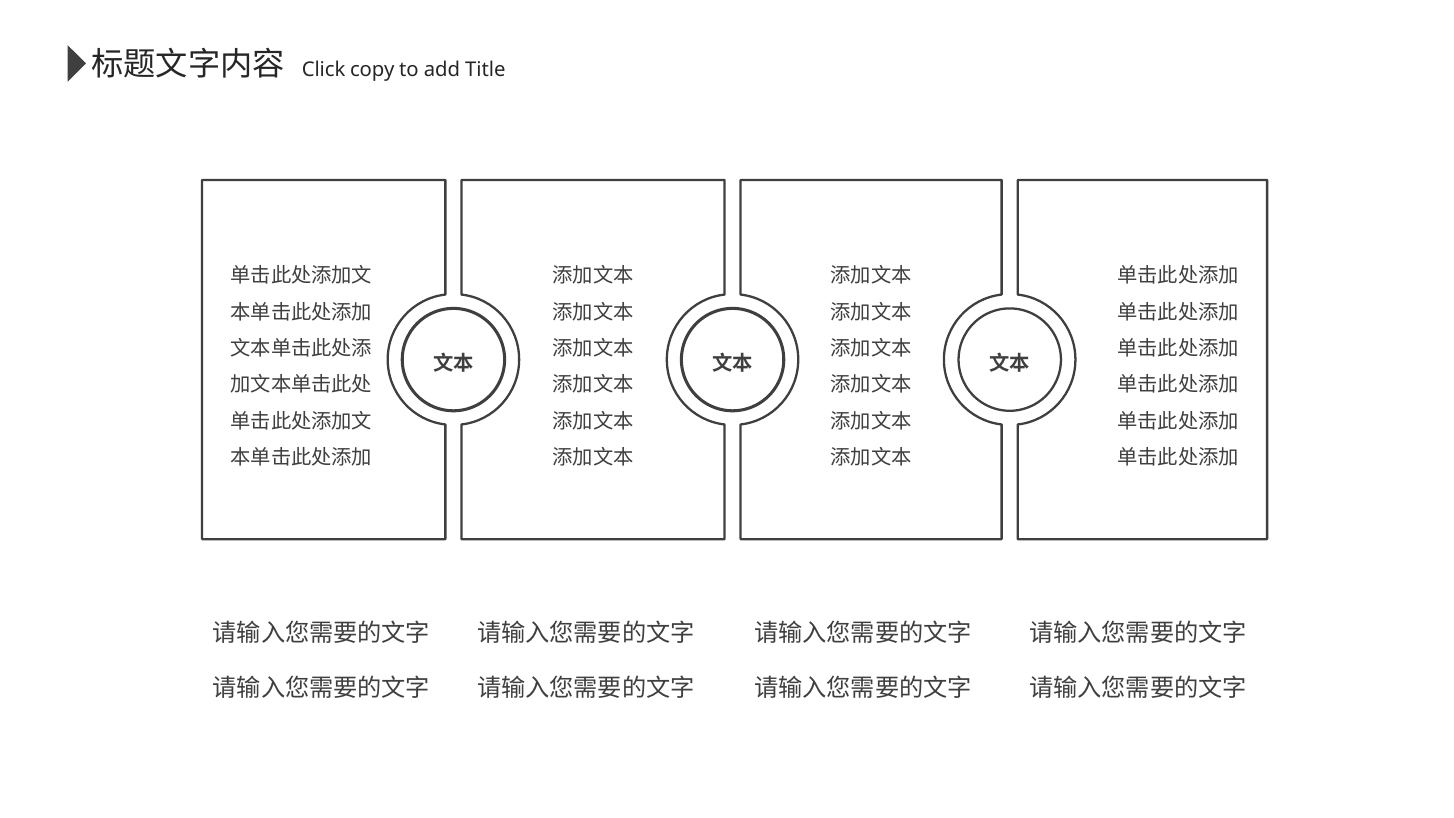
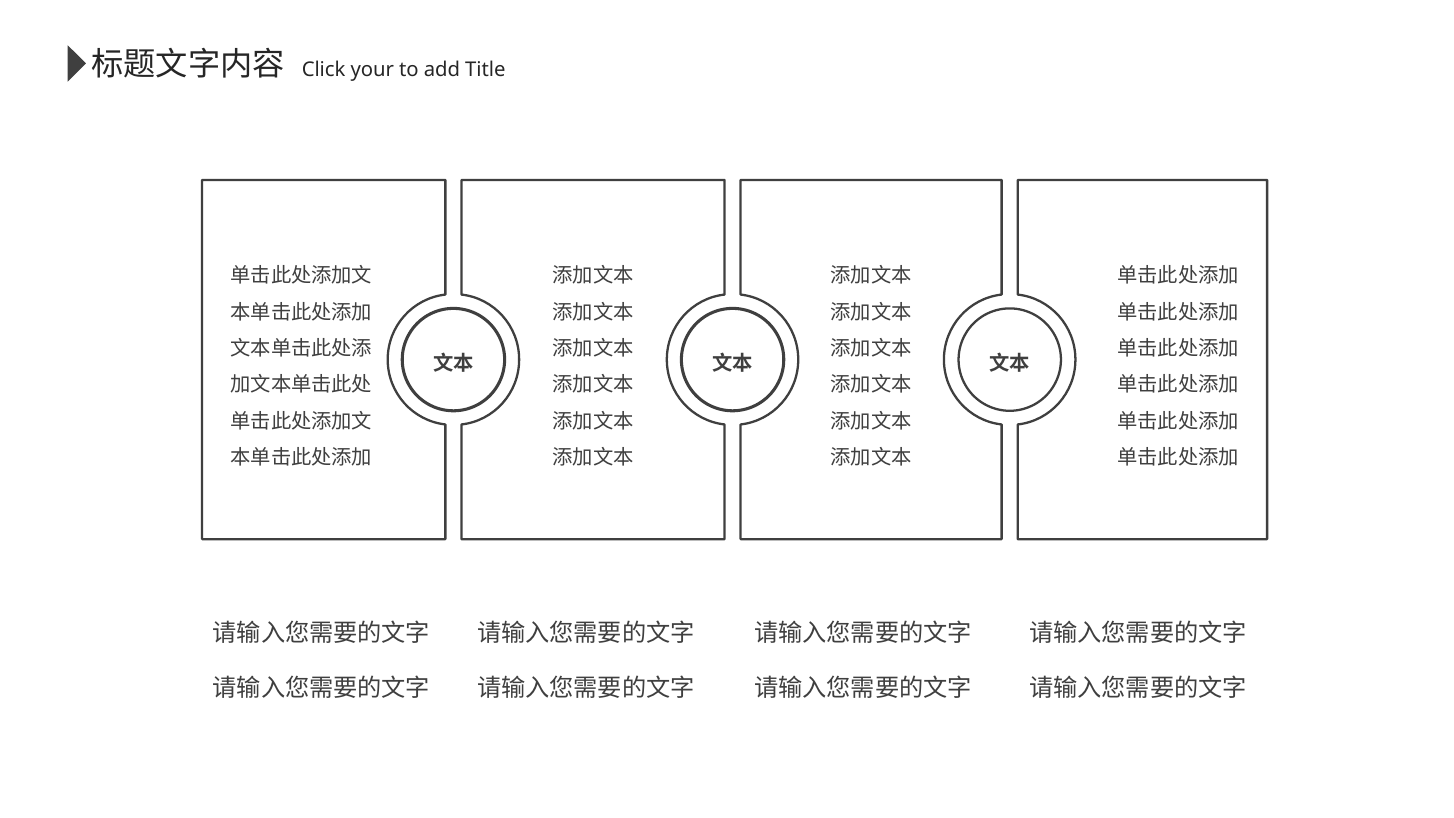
copy: copy -> your
